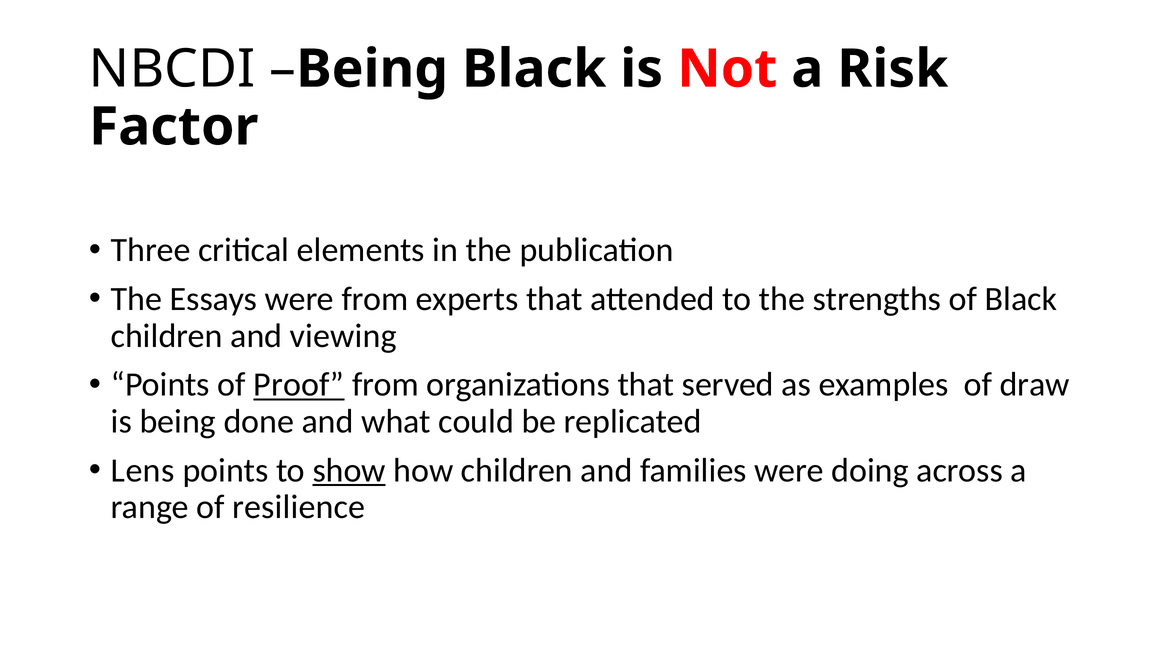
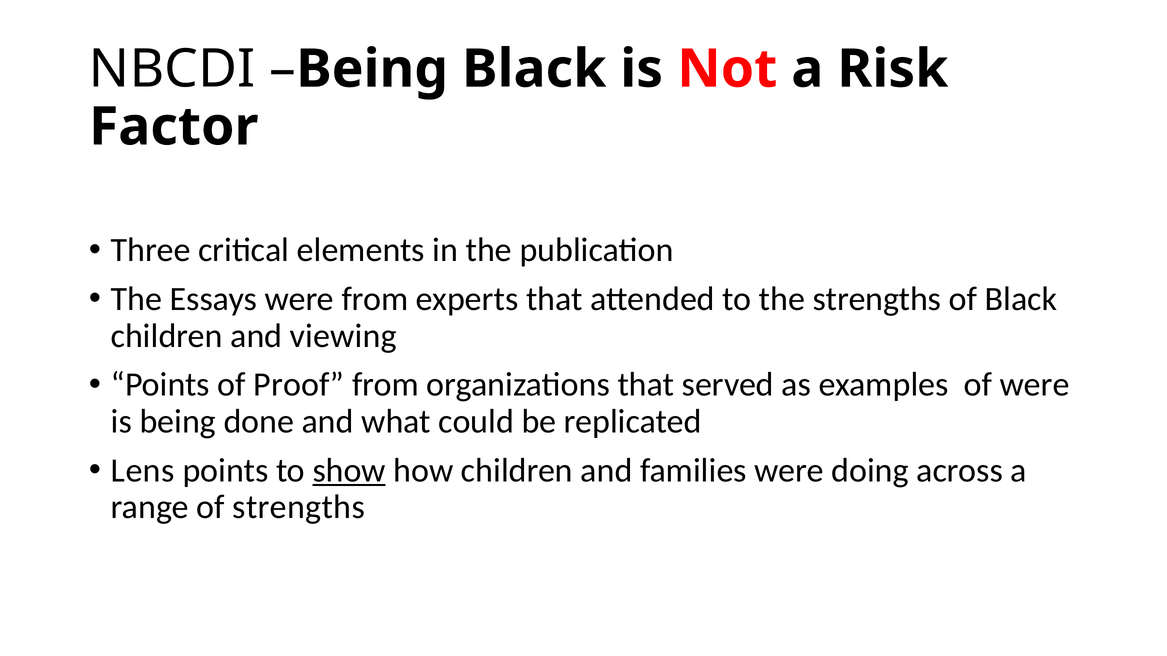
Proof underline: present -> none
of draw: draw -> were
of resilience: resilience -> strengths
